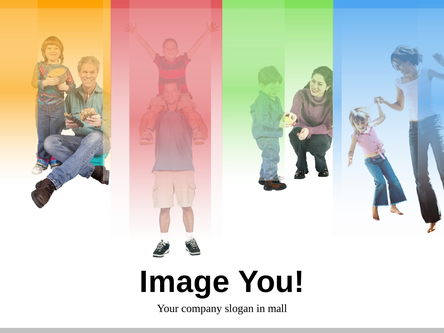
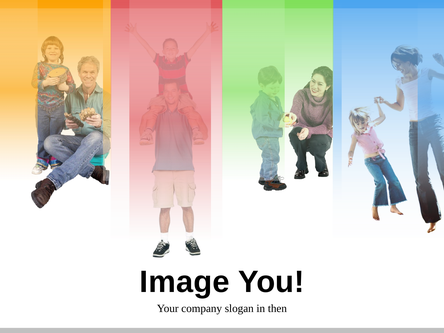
mall: mall -> then
